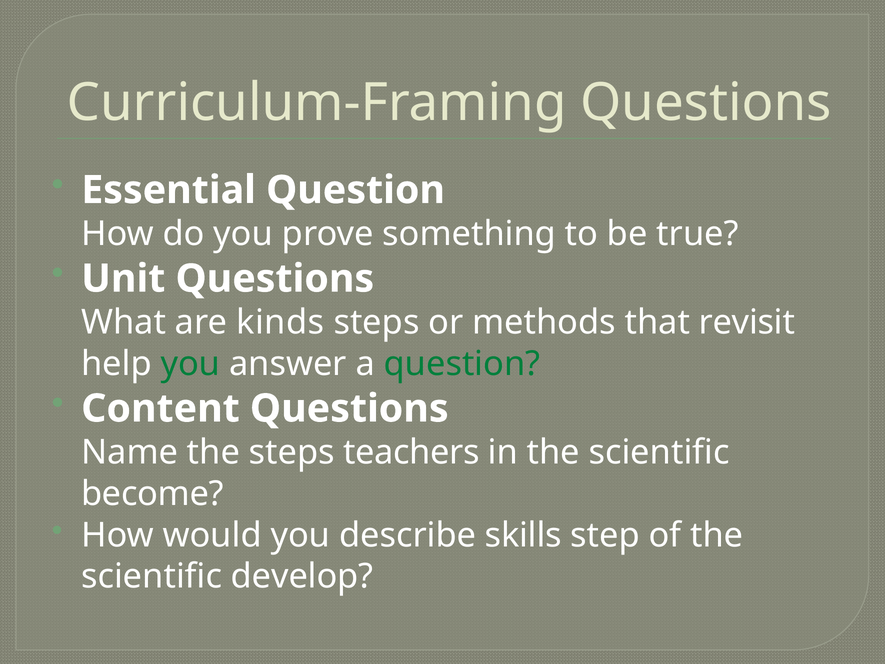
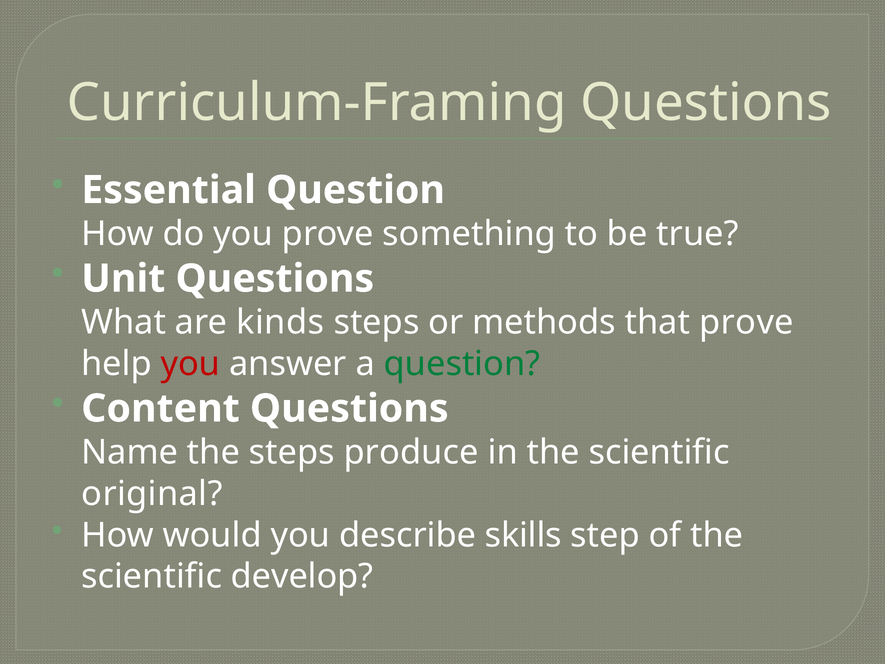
that revisit: revisit -> prove
you at (190, 364) colour: green -> red
teachers: teachers -> produce
become: become -> original
